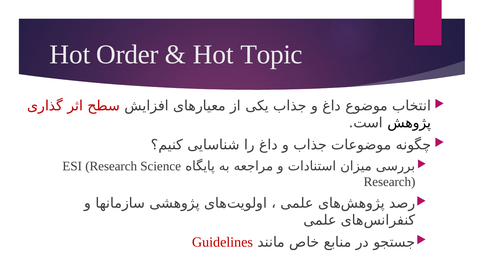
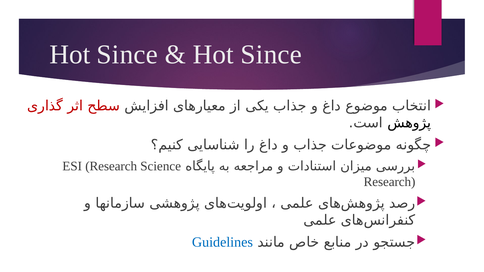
Order at (127, 55): Order -> Since
Topic at (272, 55): Topic -> Since
Guidelines colour: red -> blue
